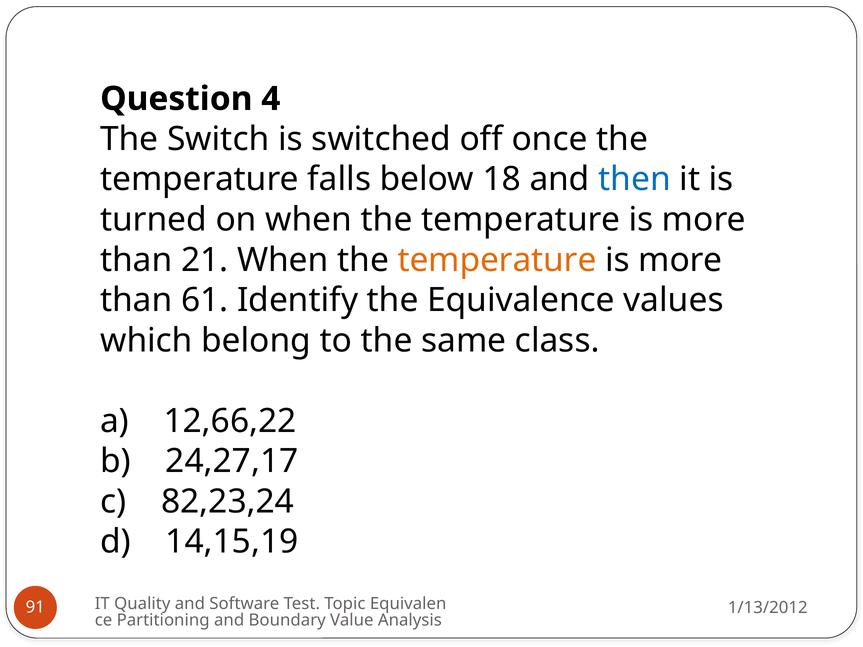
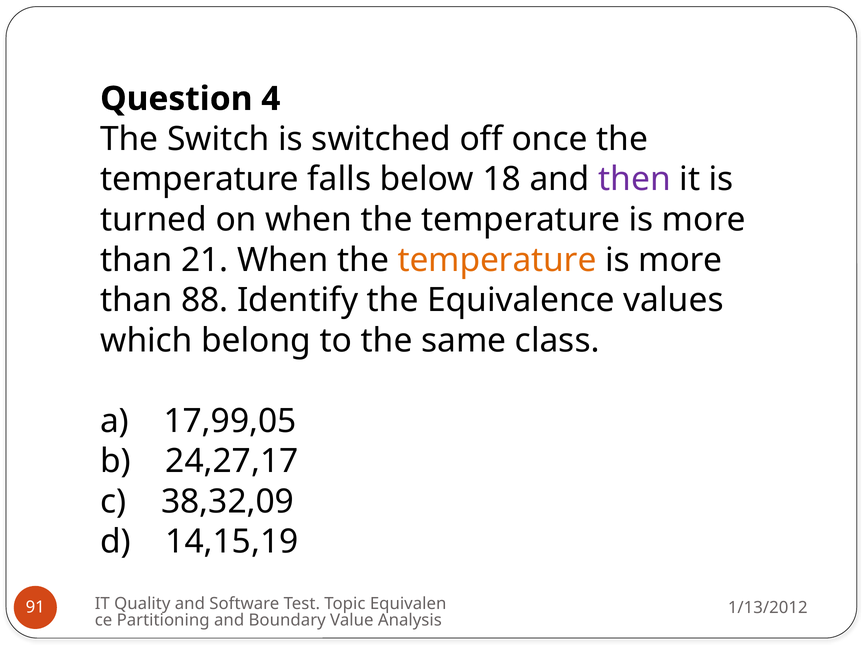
then colour: blue -> purple
61: 61 -> 88
12,66,22: 12,66,22 -> 17,99,05
82,23,24: 82,23,24 -> 38,32,09
